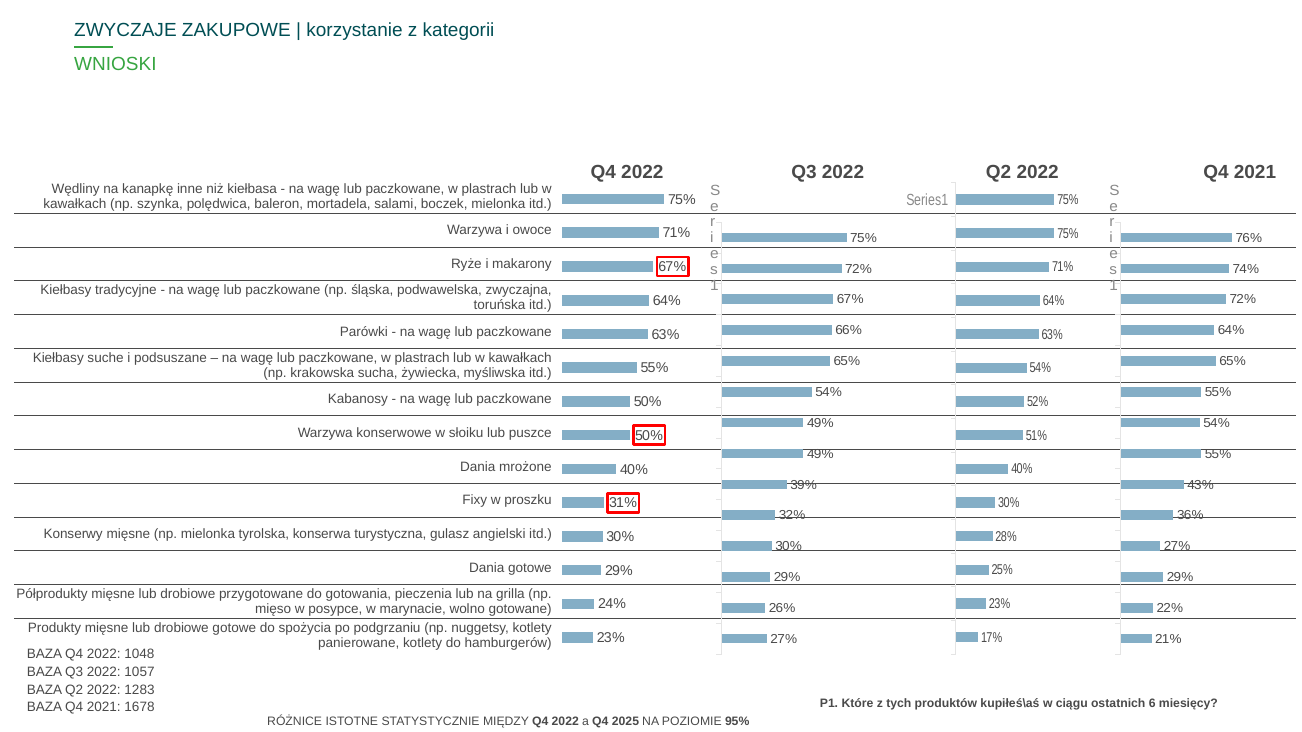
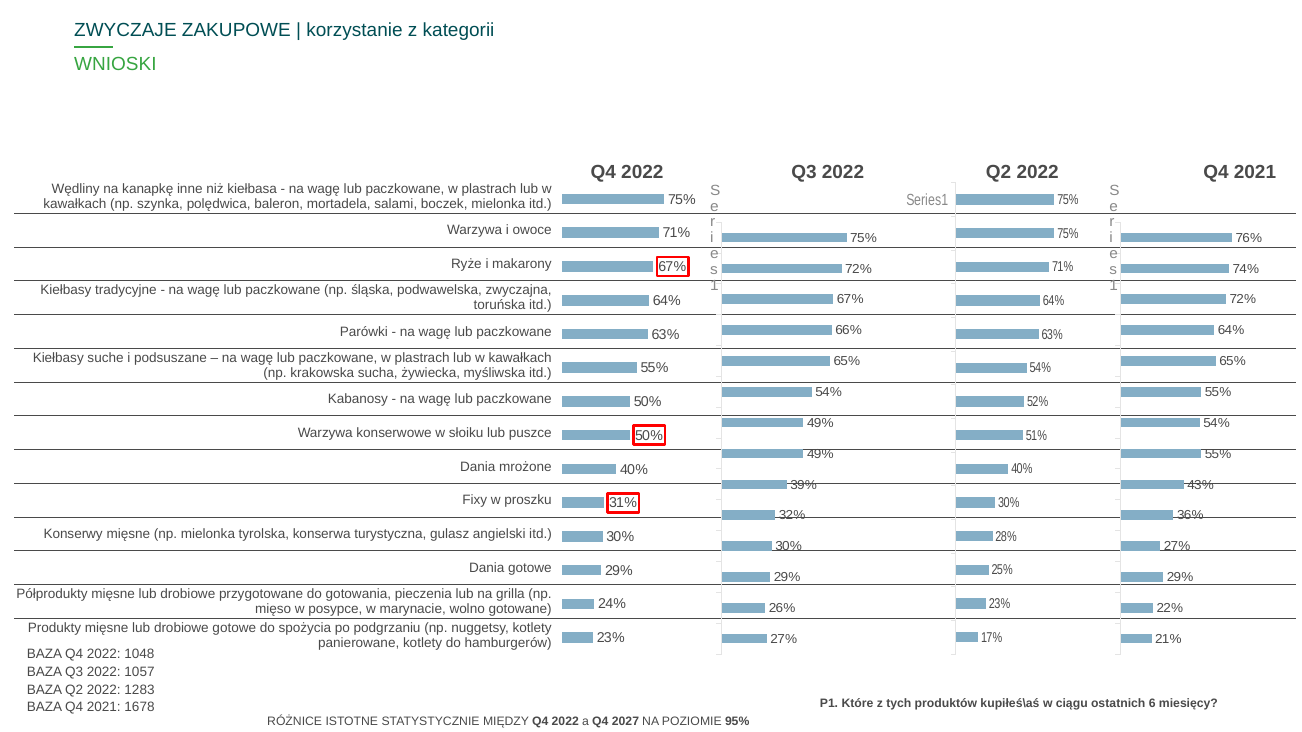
2025: 2025 -> 2027
